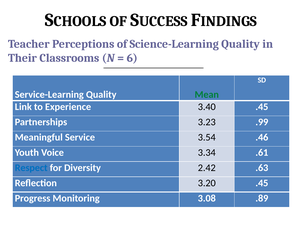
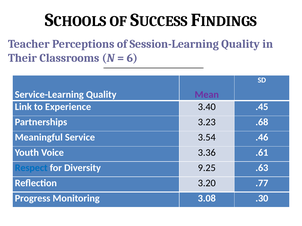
Science-Learning: Science-Learning -> Session-Learning
Mean colour: green -> purple
.99: .99 -> .68
3.34: 3.34 -> 3.36
2.42: 2.42 -> 9.25
3.20 .45: .45 -> .77
.89: .89 -> .30
